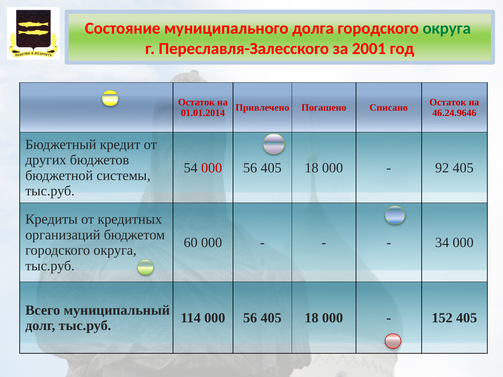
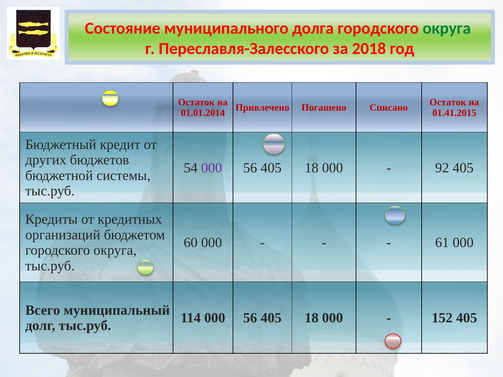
2001: 2001 -> 2018
46.24.9646: 46.24.9646 -> 01.41.2015
000 at (212, 168) colour: red -> purple
34: 34 -> 61
